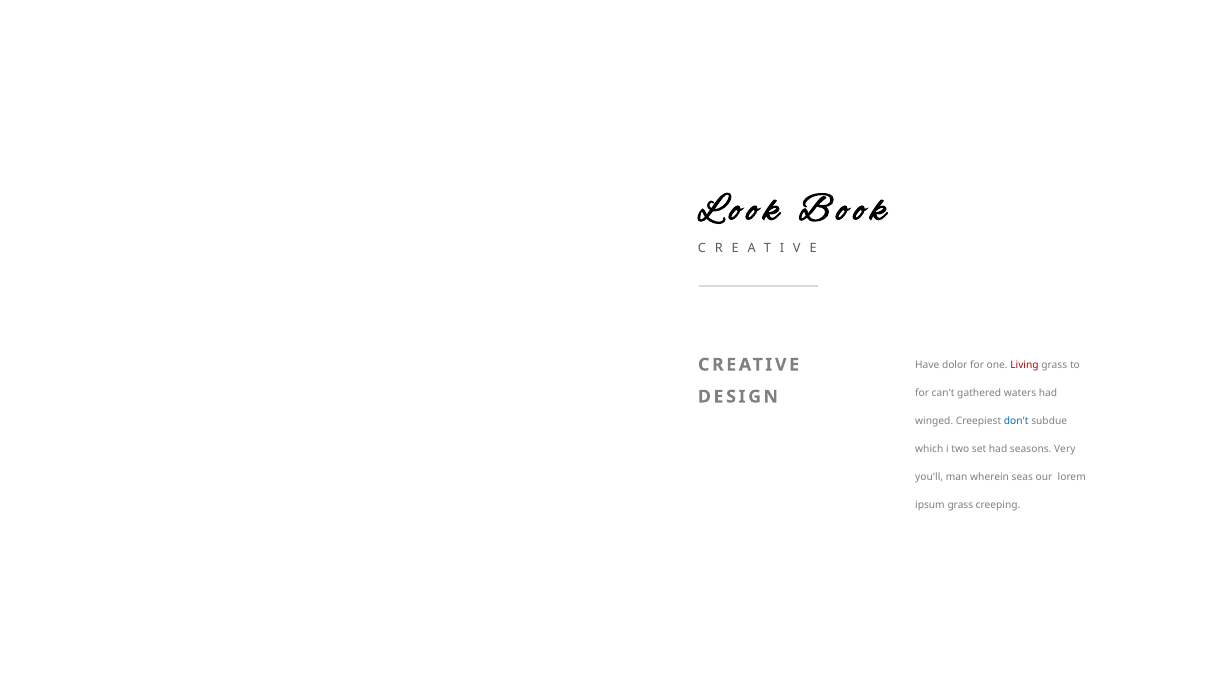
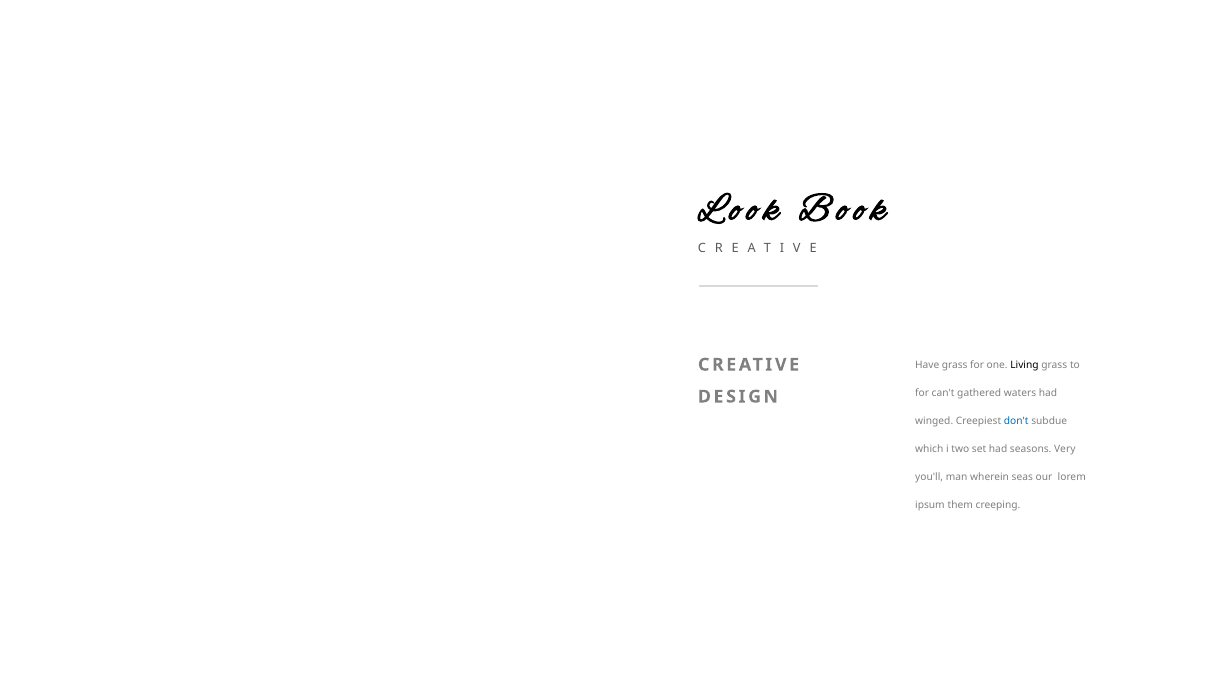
Have dolor: dolor -> grass
Living colour: red -> black
ipsum grass: grass -> them
